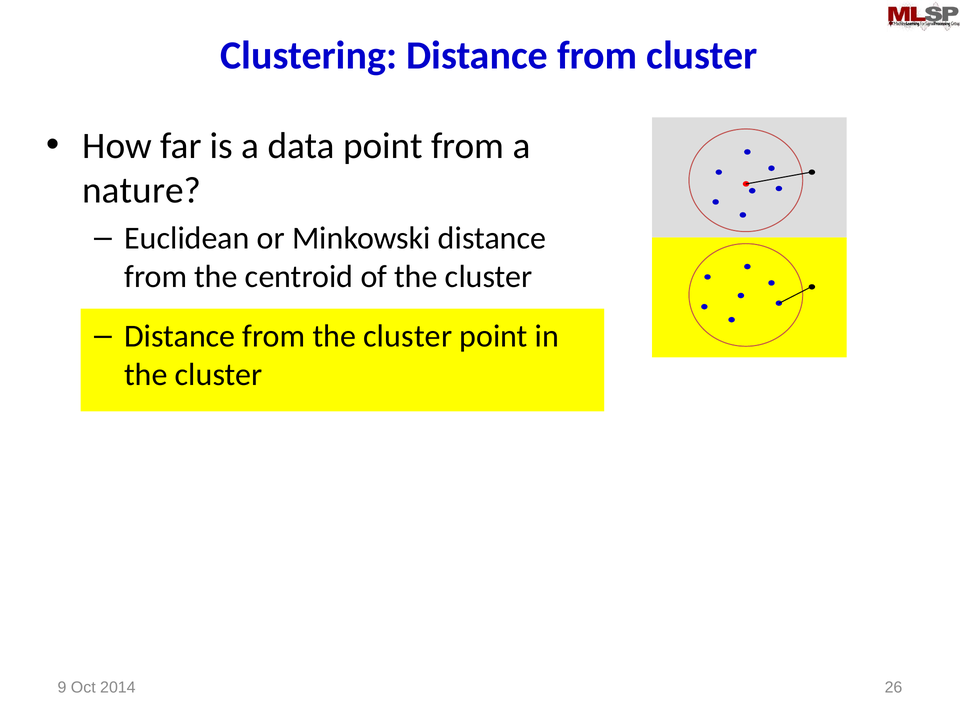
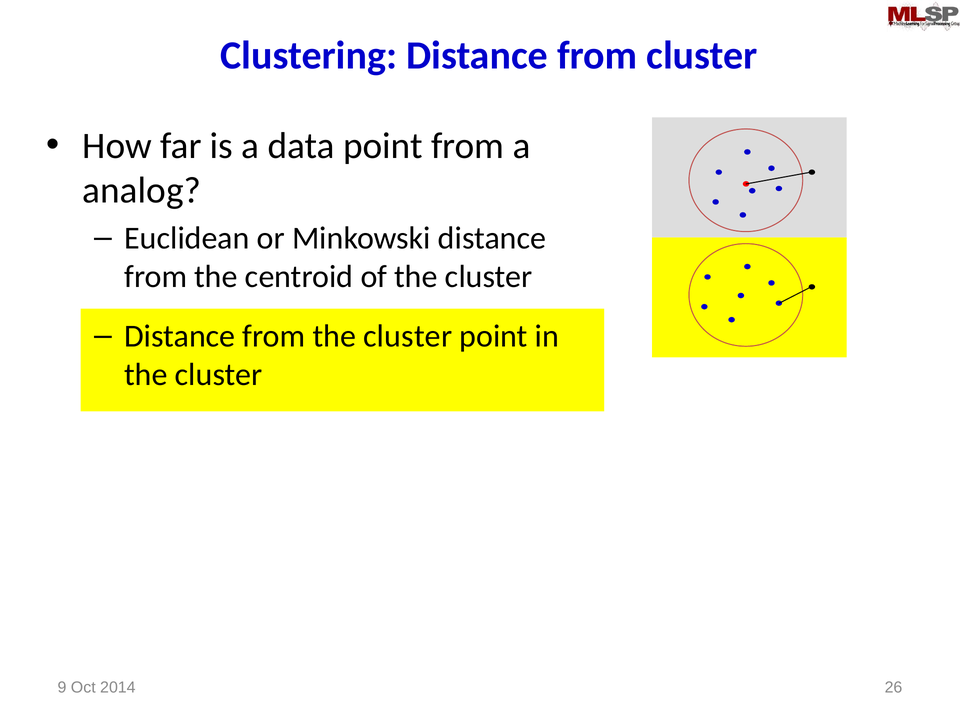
nature: nature -> analog
